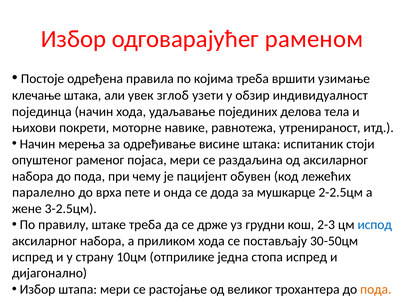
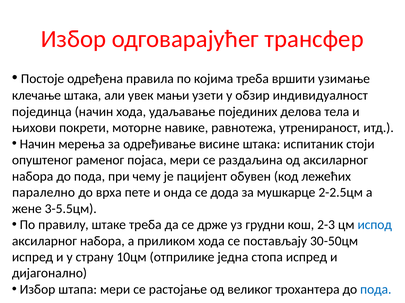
раменом: раменом -> трансфер
зглоб: зглоб -> мањи
3-2.5цм: 3-2.5цм -> 3-5.5цм
пода at (376, 290) colour: orange -> blue
